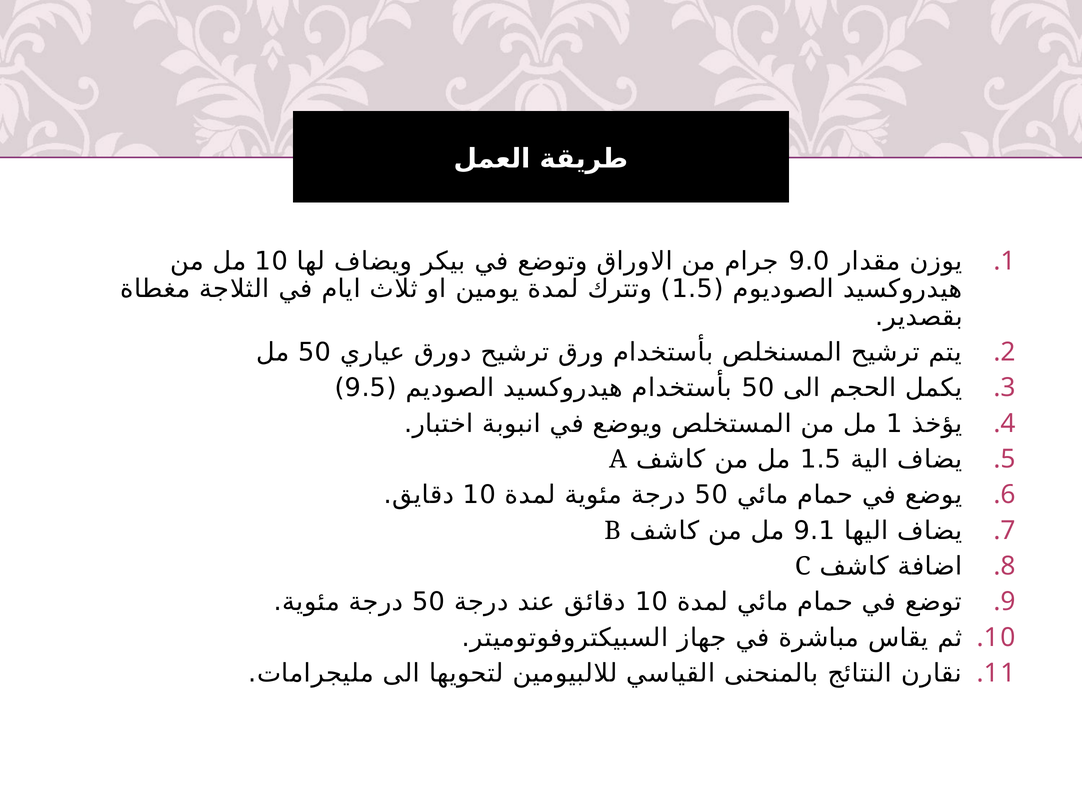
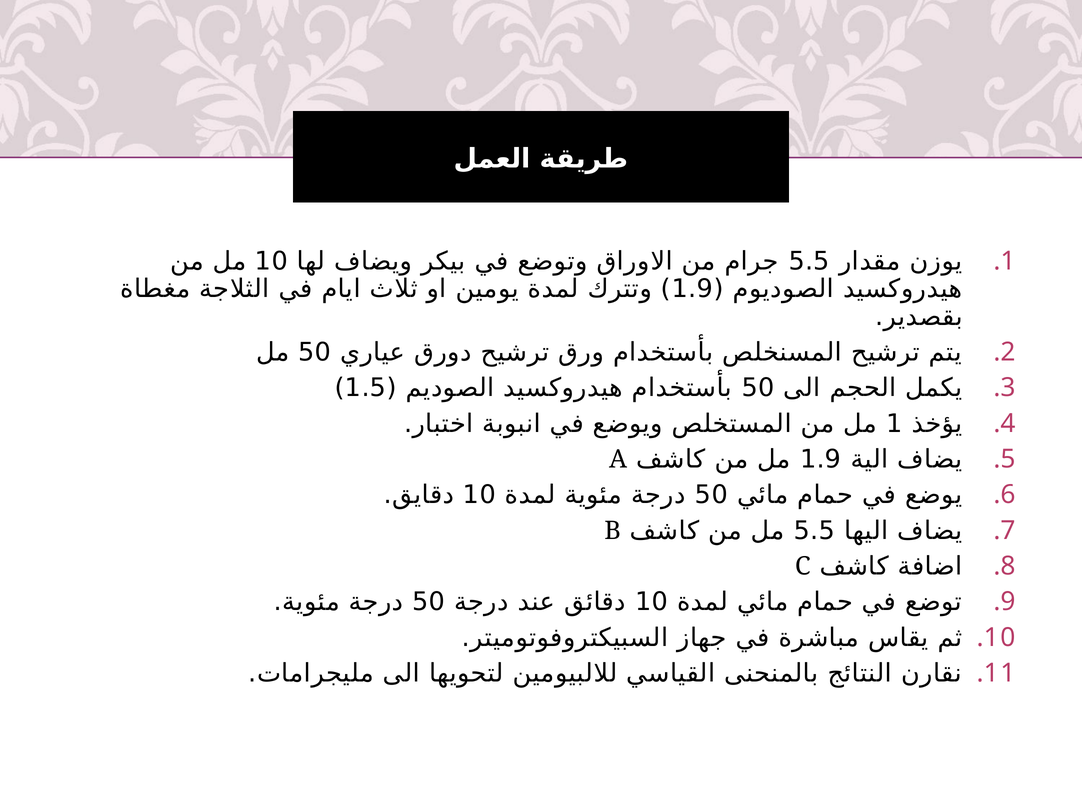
9.0 at (809, 262): 9.0 -> 5.5
1.5 at (692, 289): 1.5 -> 1.9
9.5: 9.5 -> 1.5
1.5 at (821, 460): 1.5 -> 1.9
9.1 at (814, 531): 9.1 -> 5.5
